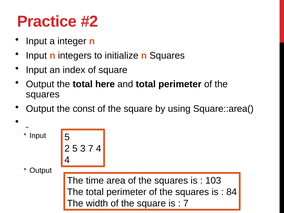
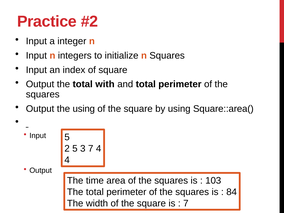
here: here -> with
the const: const -> using
